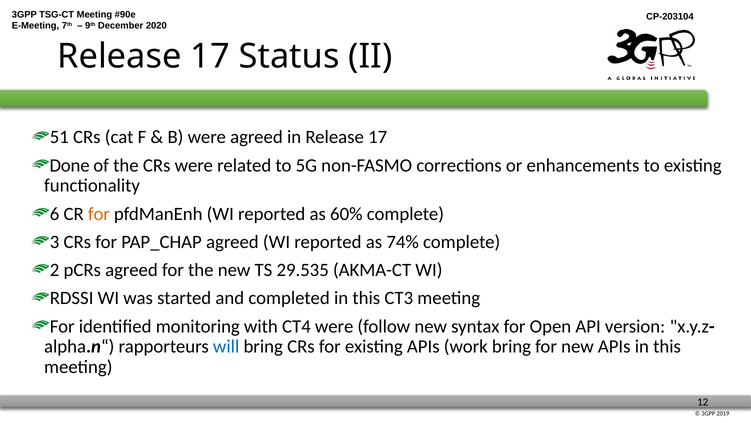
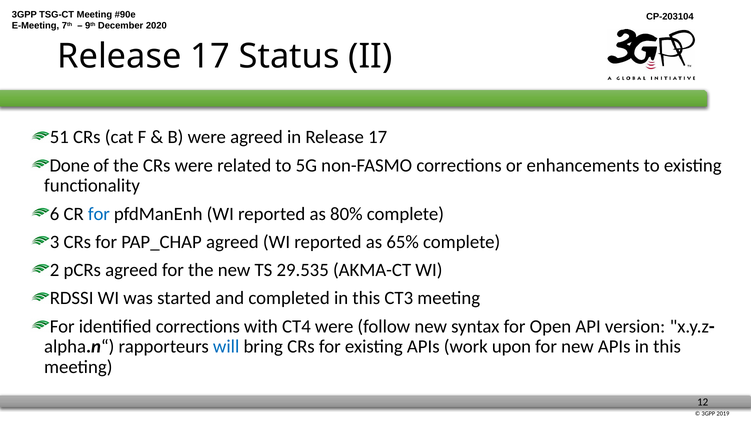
for at (99, 214) colour: orange -> blue
60%: 60% -> 80%
74%: 74% -> 65%
identified monitoring: monitoring -> corrections
work bring: bring -> upon
